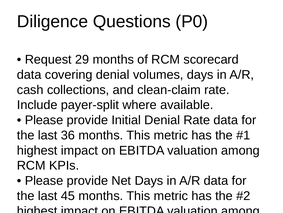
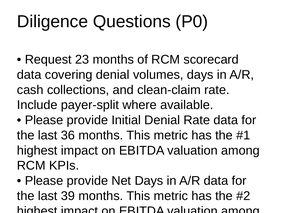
29: 29 -> 23
45: 45 -> 39
